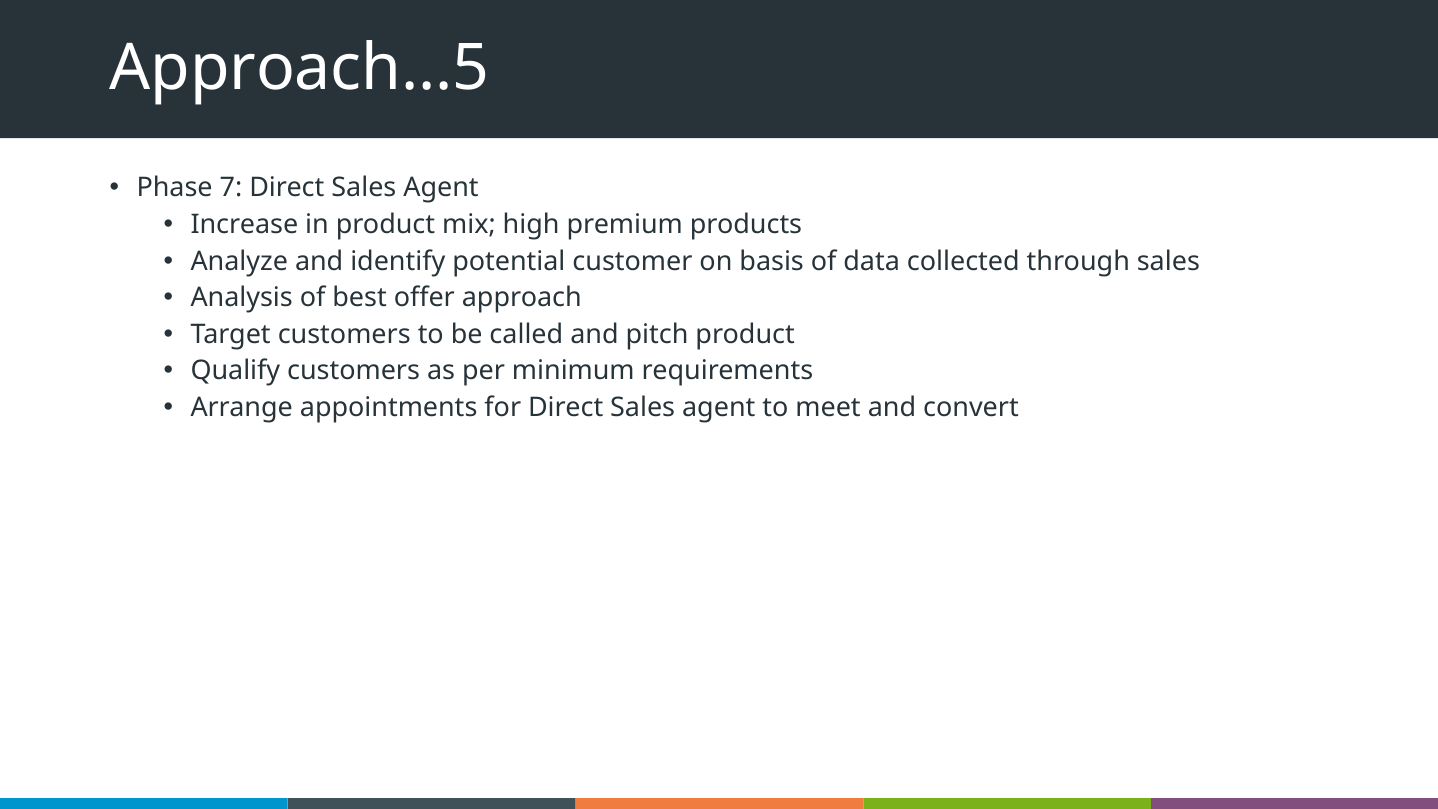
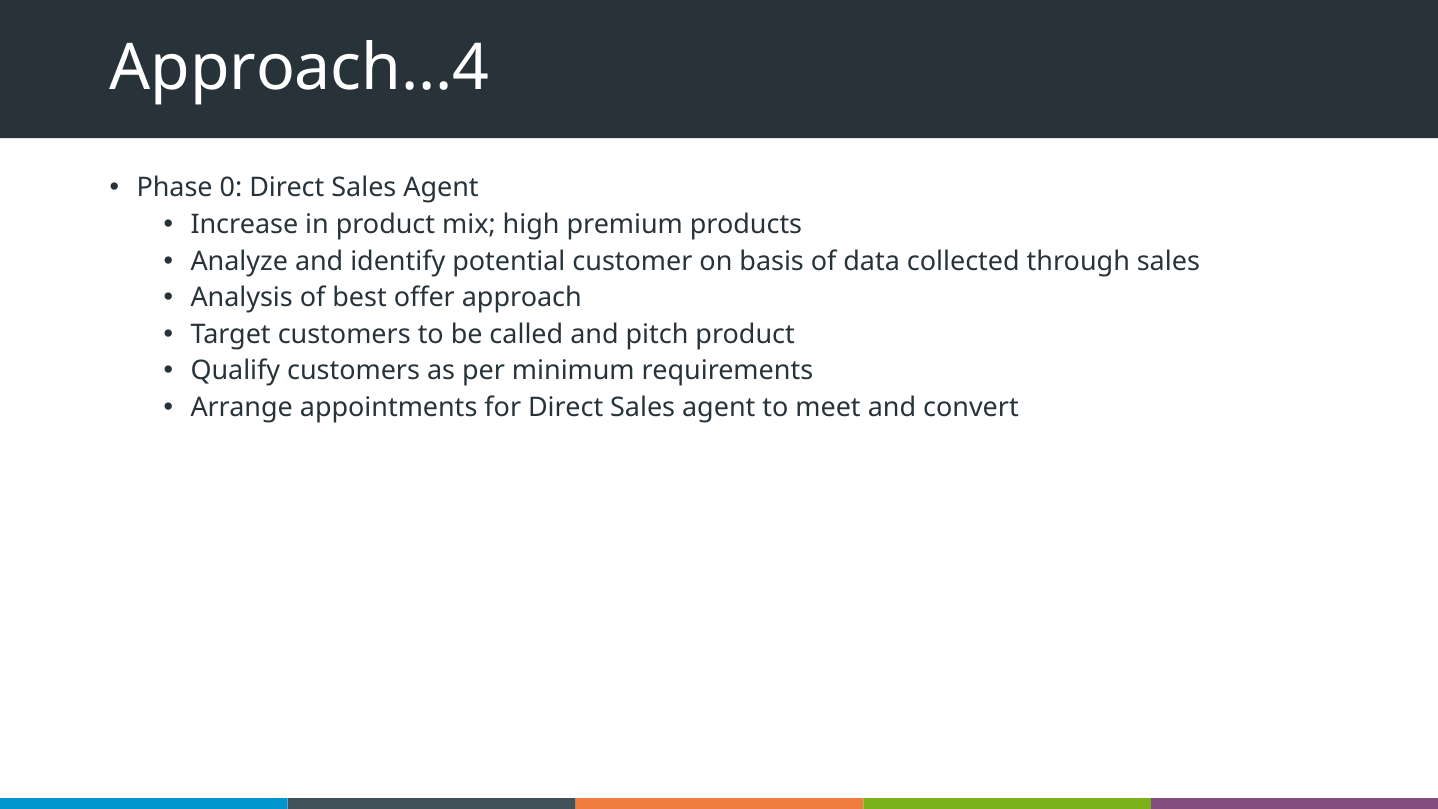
Approach...5: Approach...5 -> Approach...4
7: 7 -> 0
